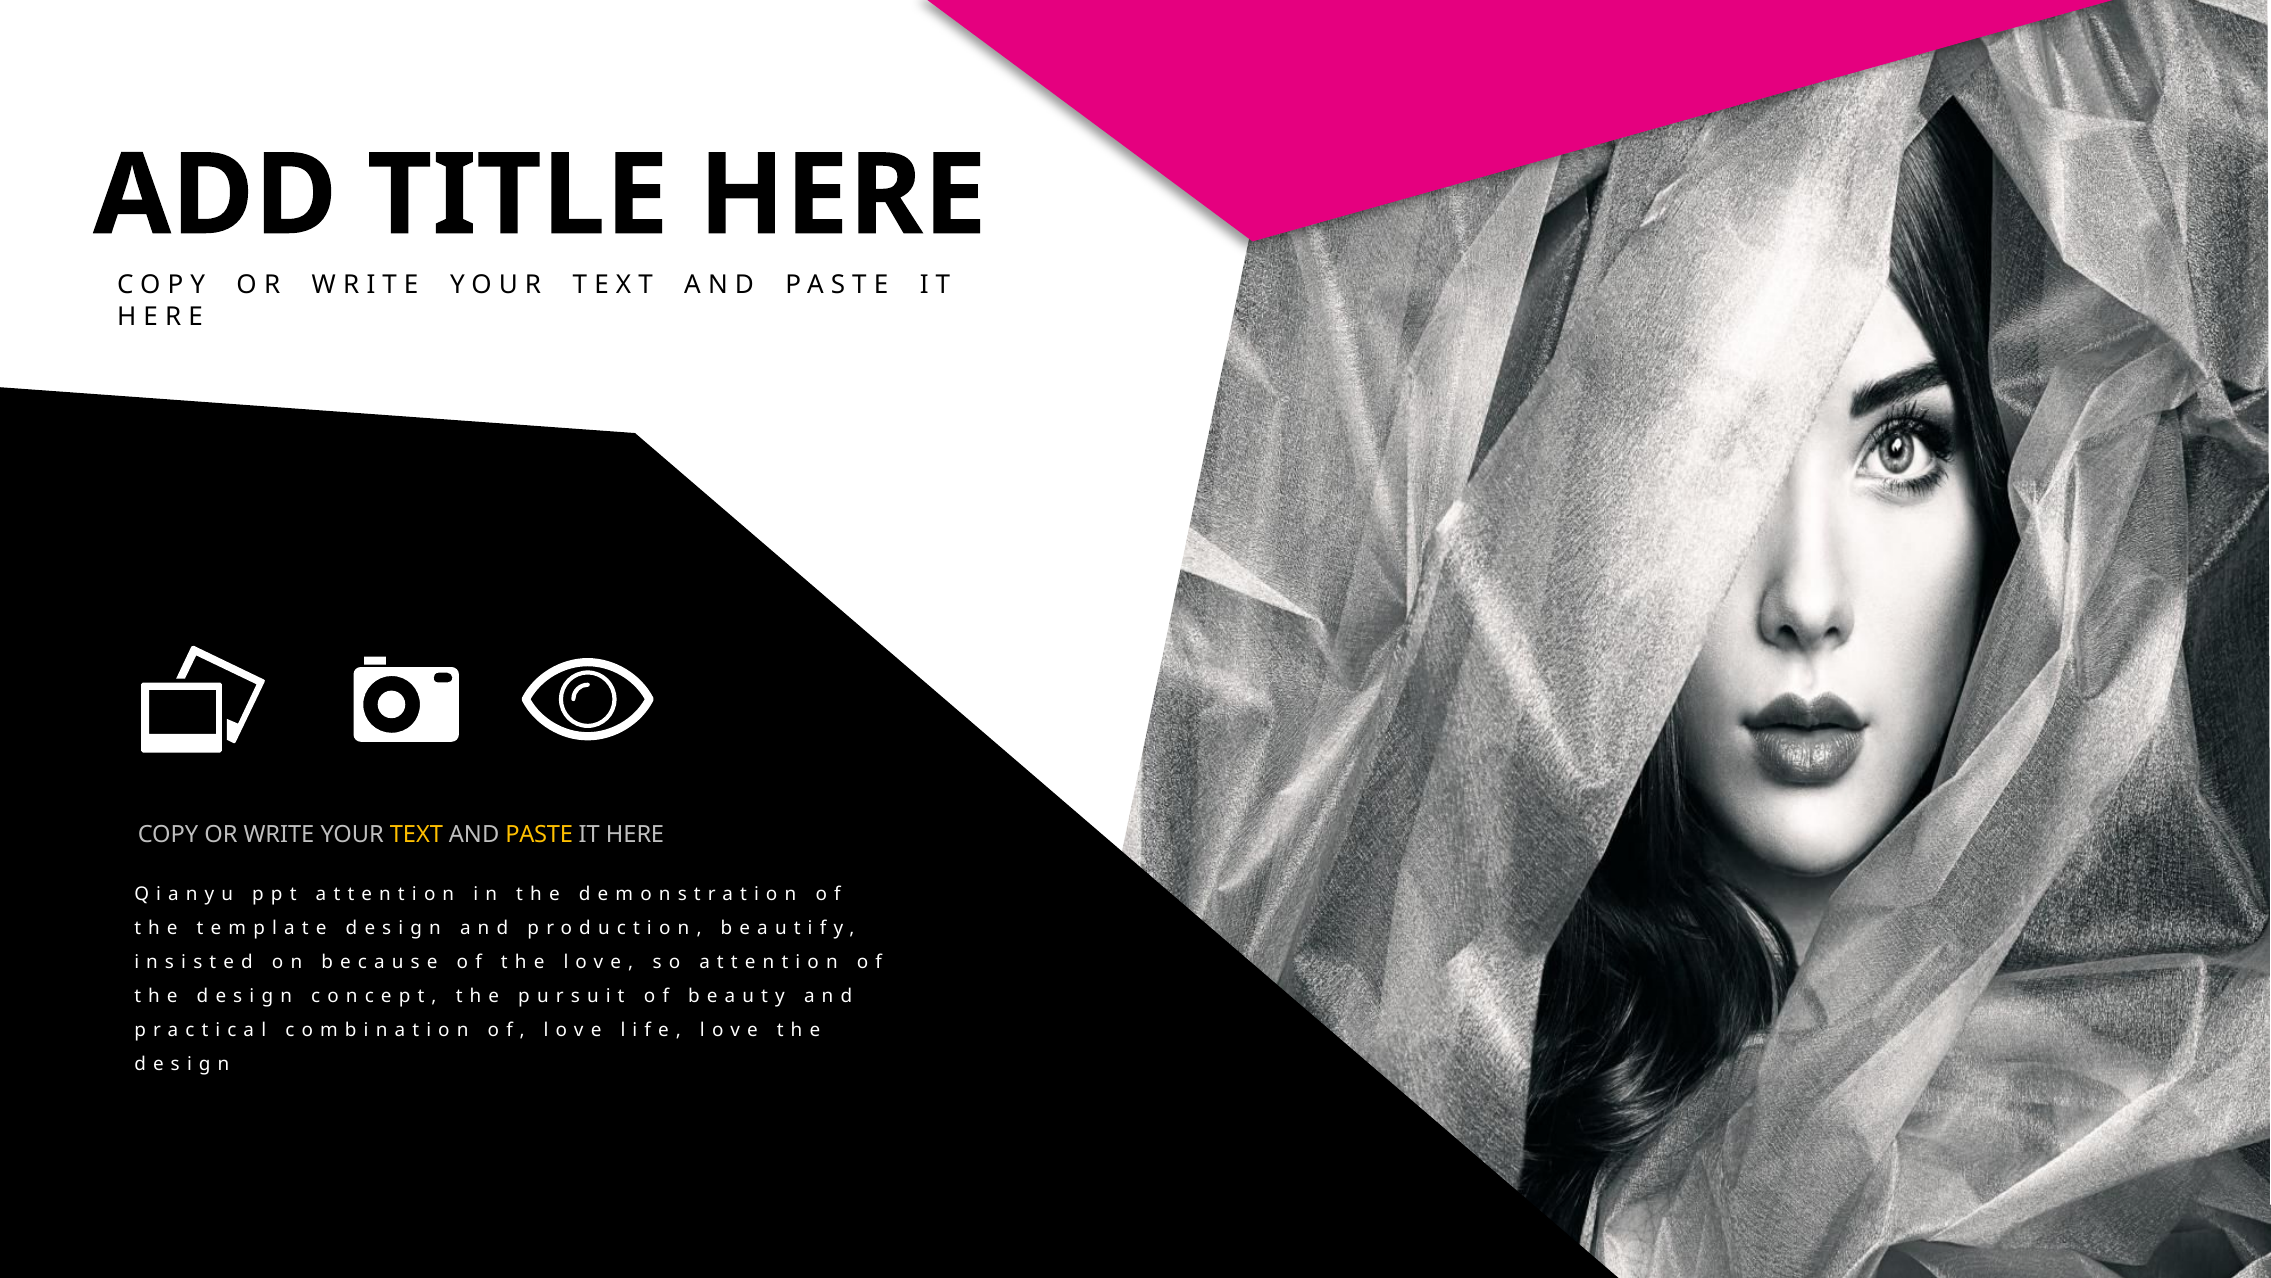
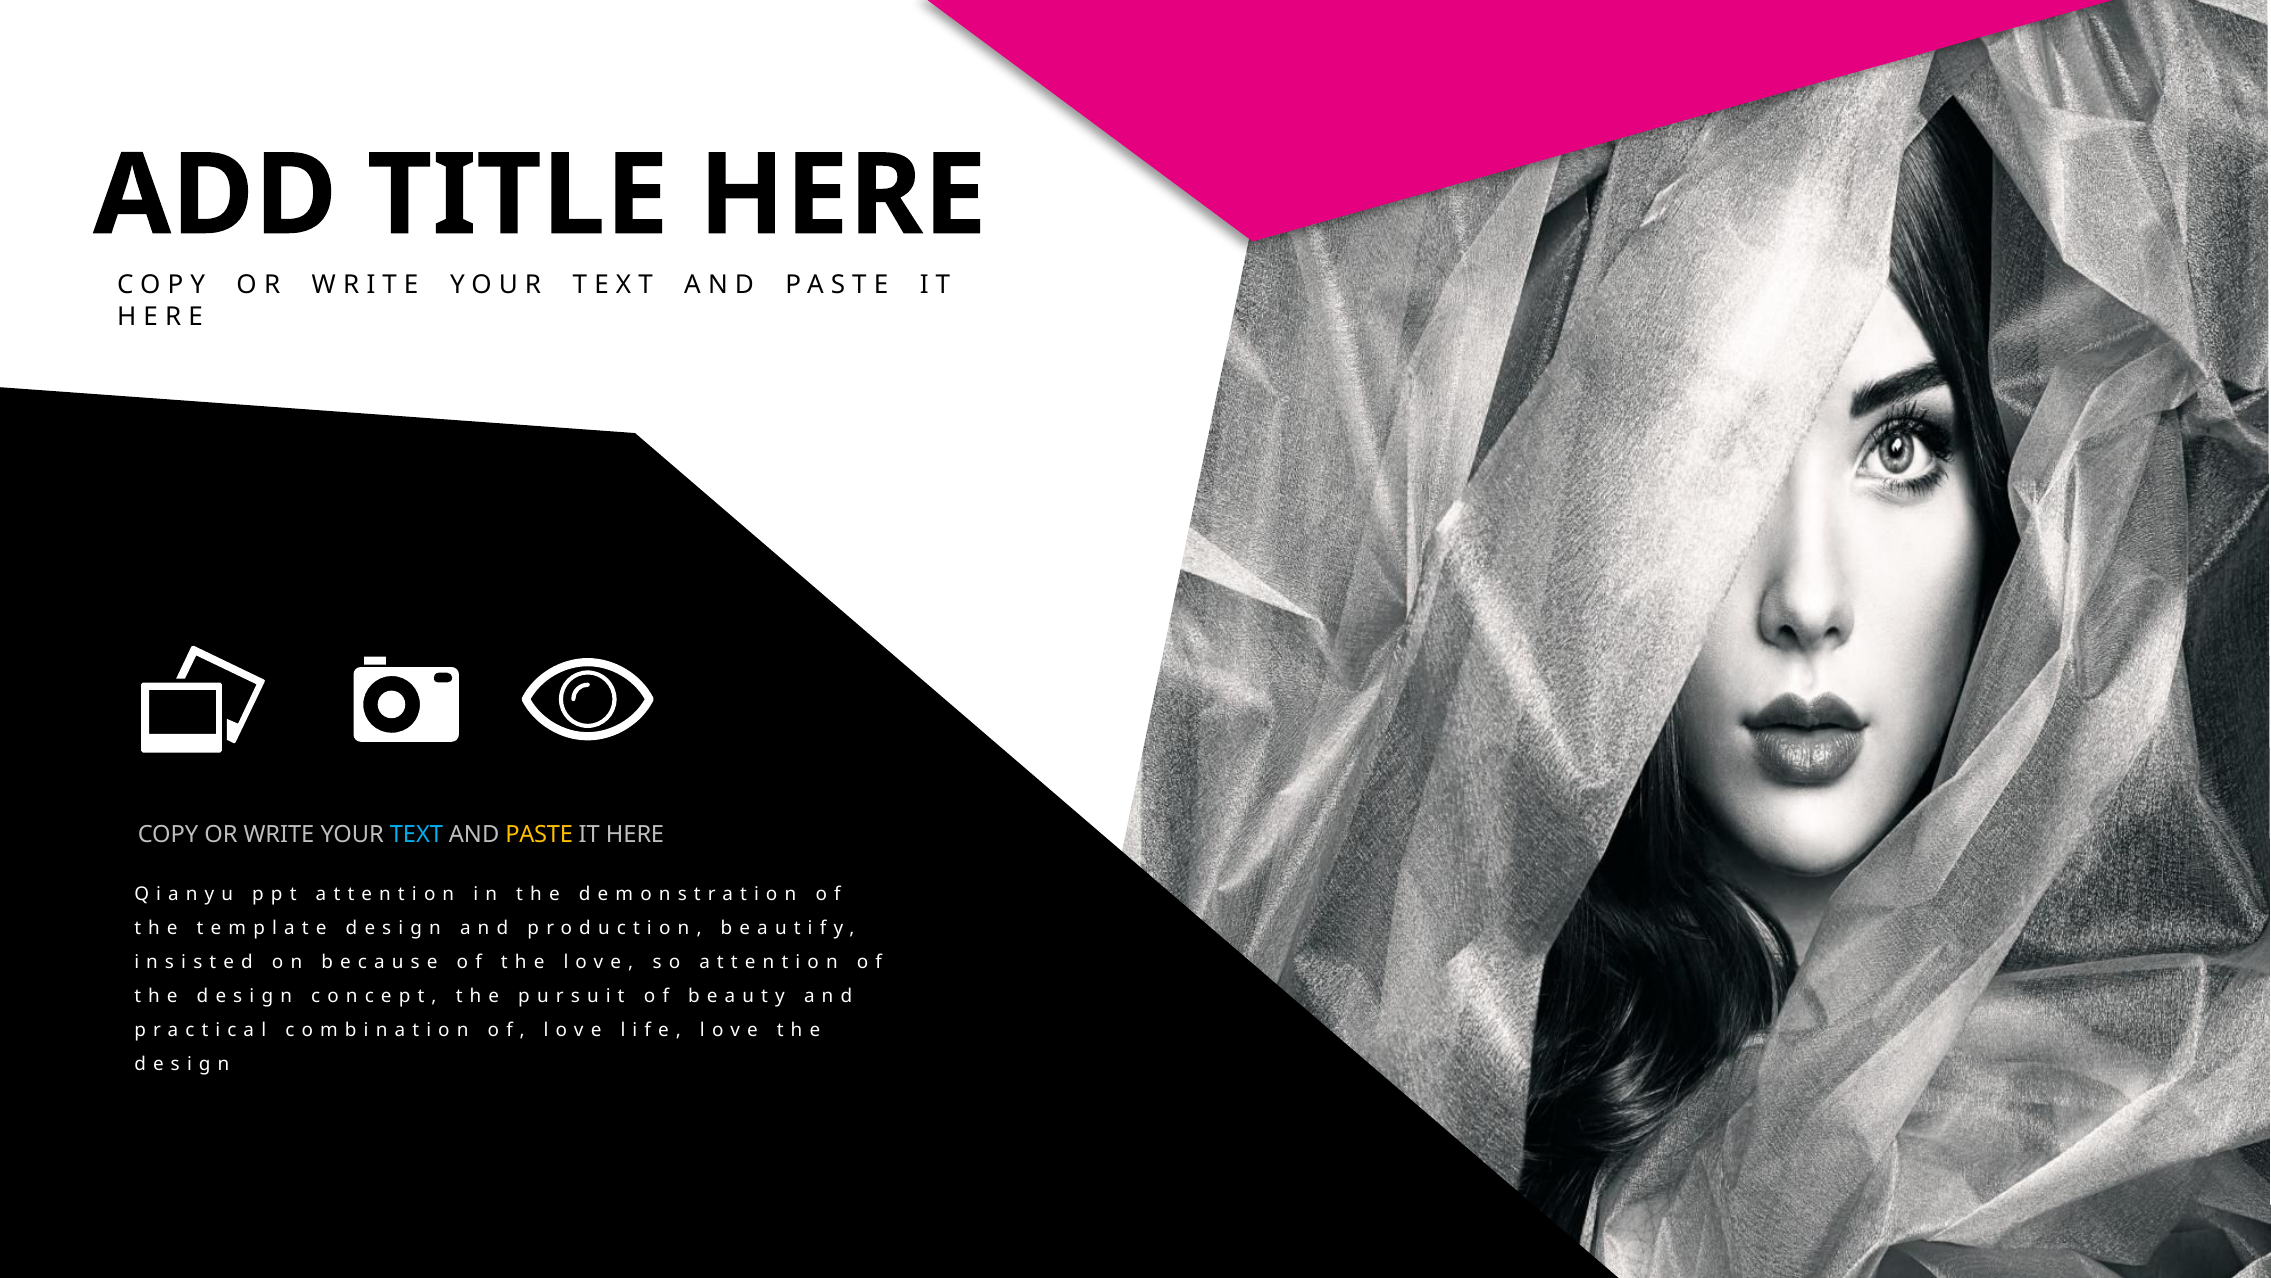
TEXT colour: yellow -> light blue
